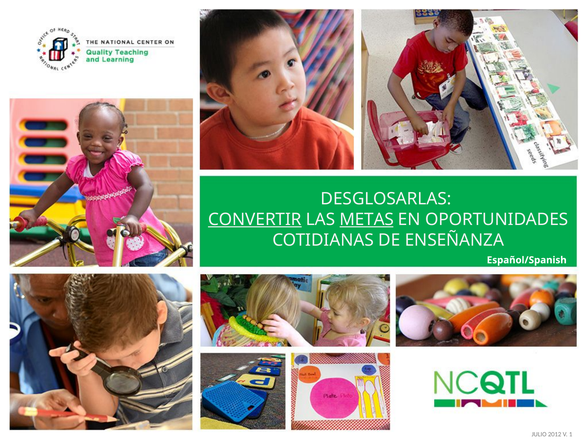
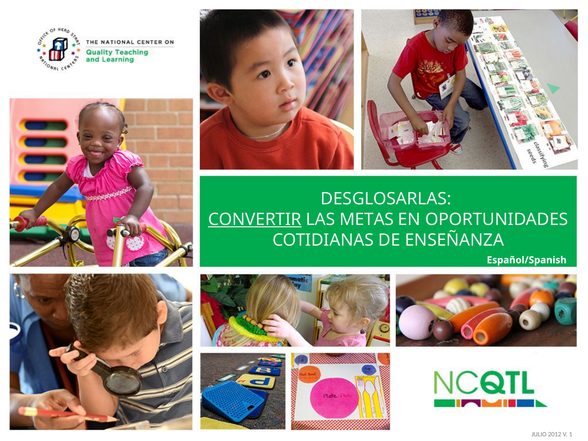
METAS underline: present -> none
